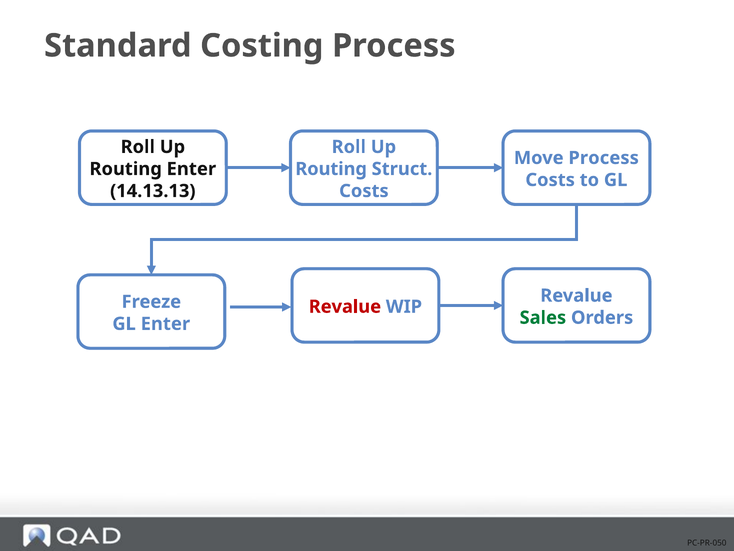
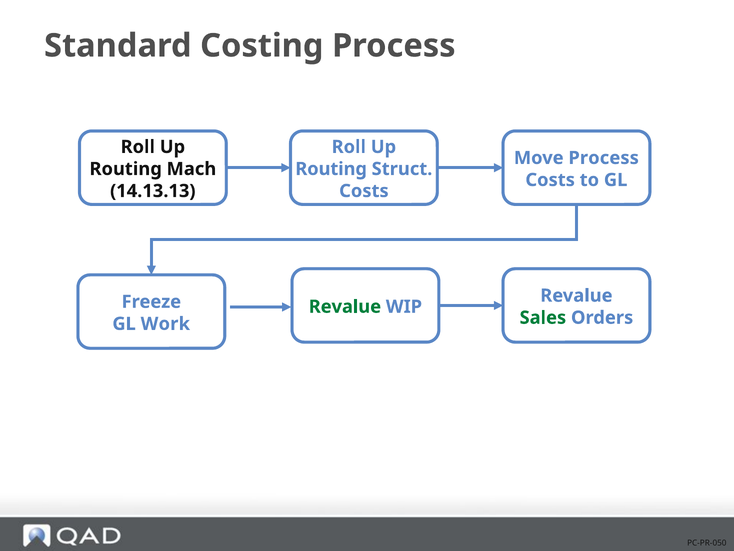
Routing Enter: Enter -> Mach
Revalue at (345, 306) colour: red -> green
GL Enter: Enter -> Work
